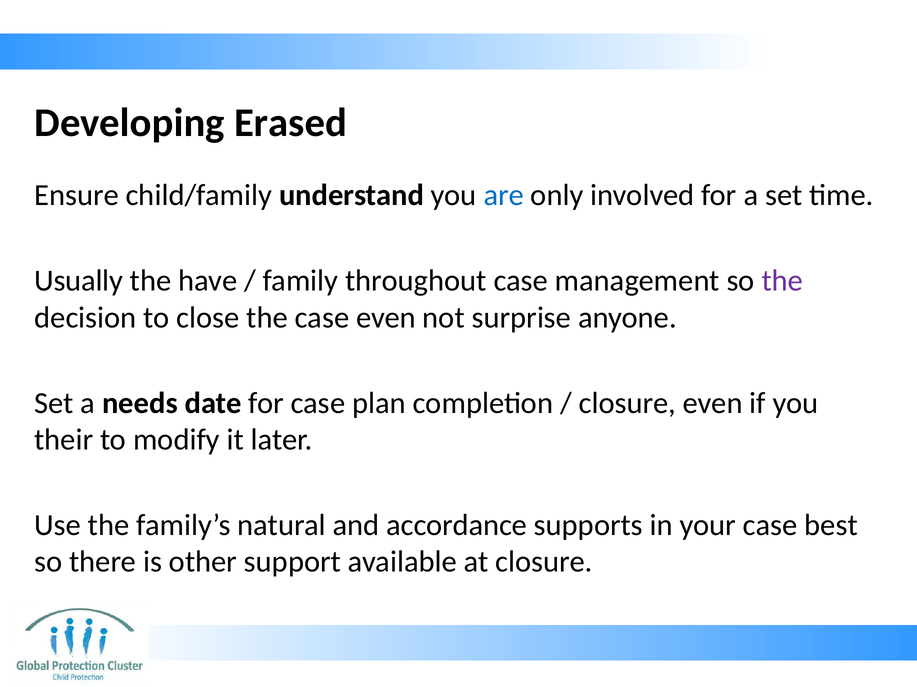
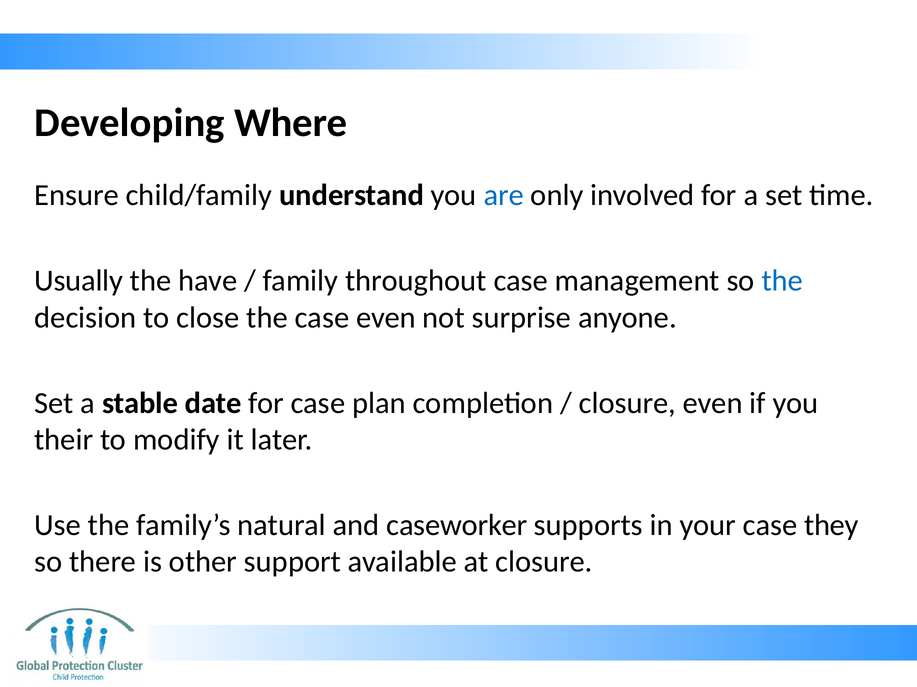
Erased: Erased -> Where
the at (782, 281) colour: purple -> blue
needs: needs -> stable
accordance: accordance -> caseworker
best: best -> they
